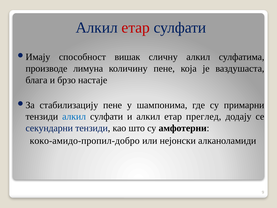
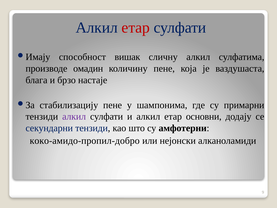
лимуна: лимуна -> омадин
алкил at (74, 116) colour: blue -> purple
преглед: преглед -> основни
